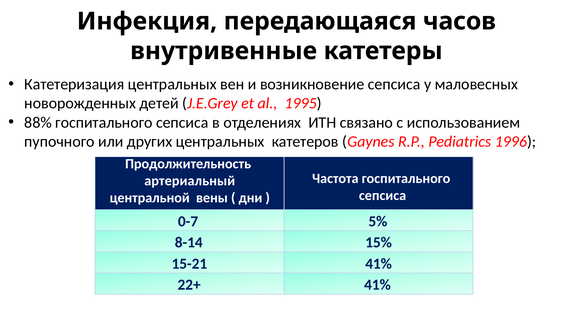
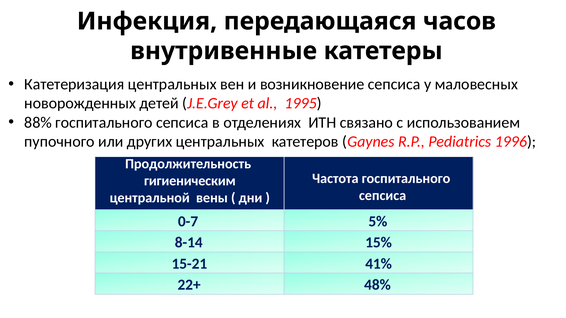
артериальный: артериальный -> гигиеническим
22+ 41%: 41% -> 48%
